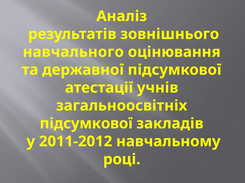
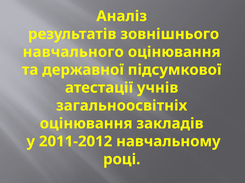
підсумкової at (86, 124): підсумкової -> оцінювання
